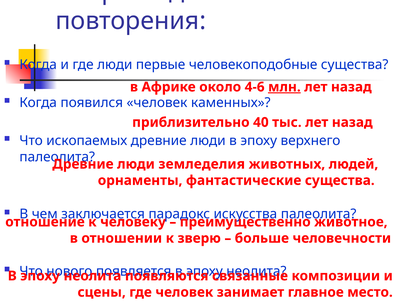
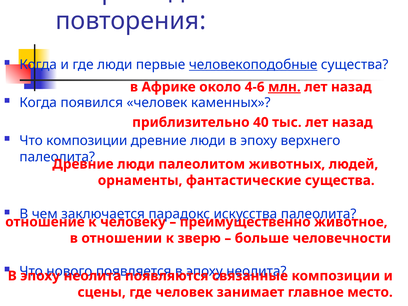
человекоподобные underline: none -> present
Что ископаемых: ископаемых -> композиции
земледелия: земледелия -> палеолитом
